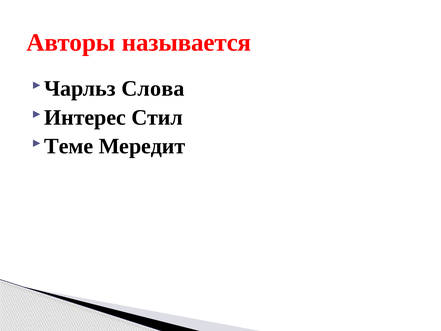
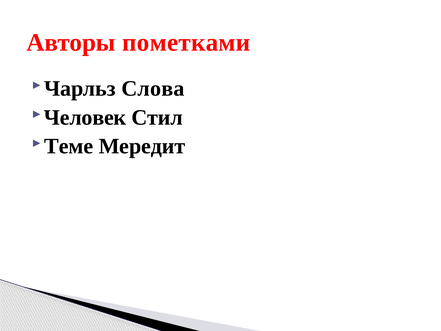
называется: называется -> пометками
Интерес: Интерес -> Человек
